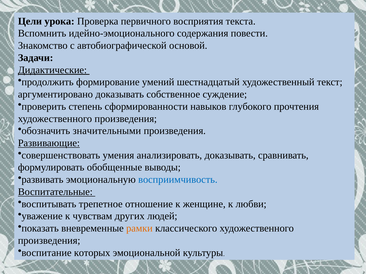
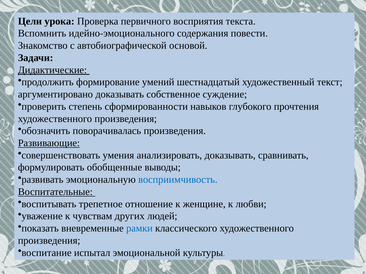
значительными: значительными -> поворачивалась
рамки colour: orange -> blue
которых: которых -> испытал
